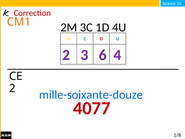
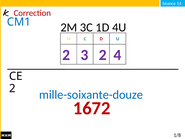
CM1 colour: orange -> blue
3 6: 6 -> 2
4077: 4077 -> 1672
